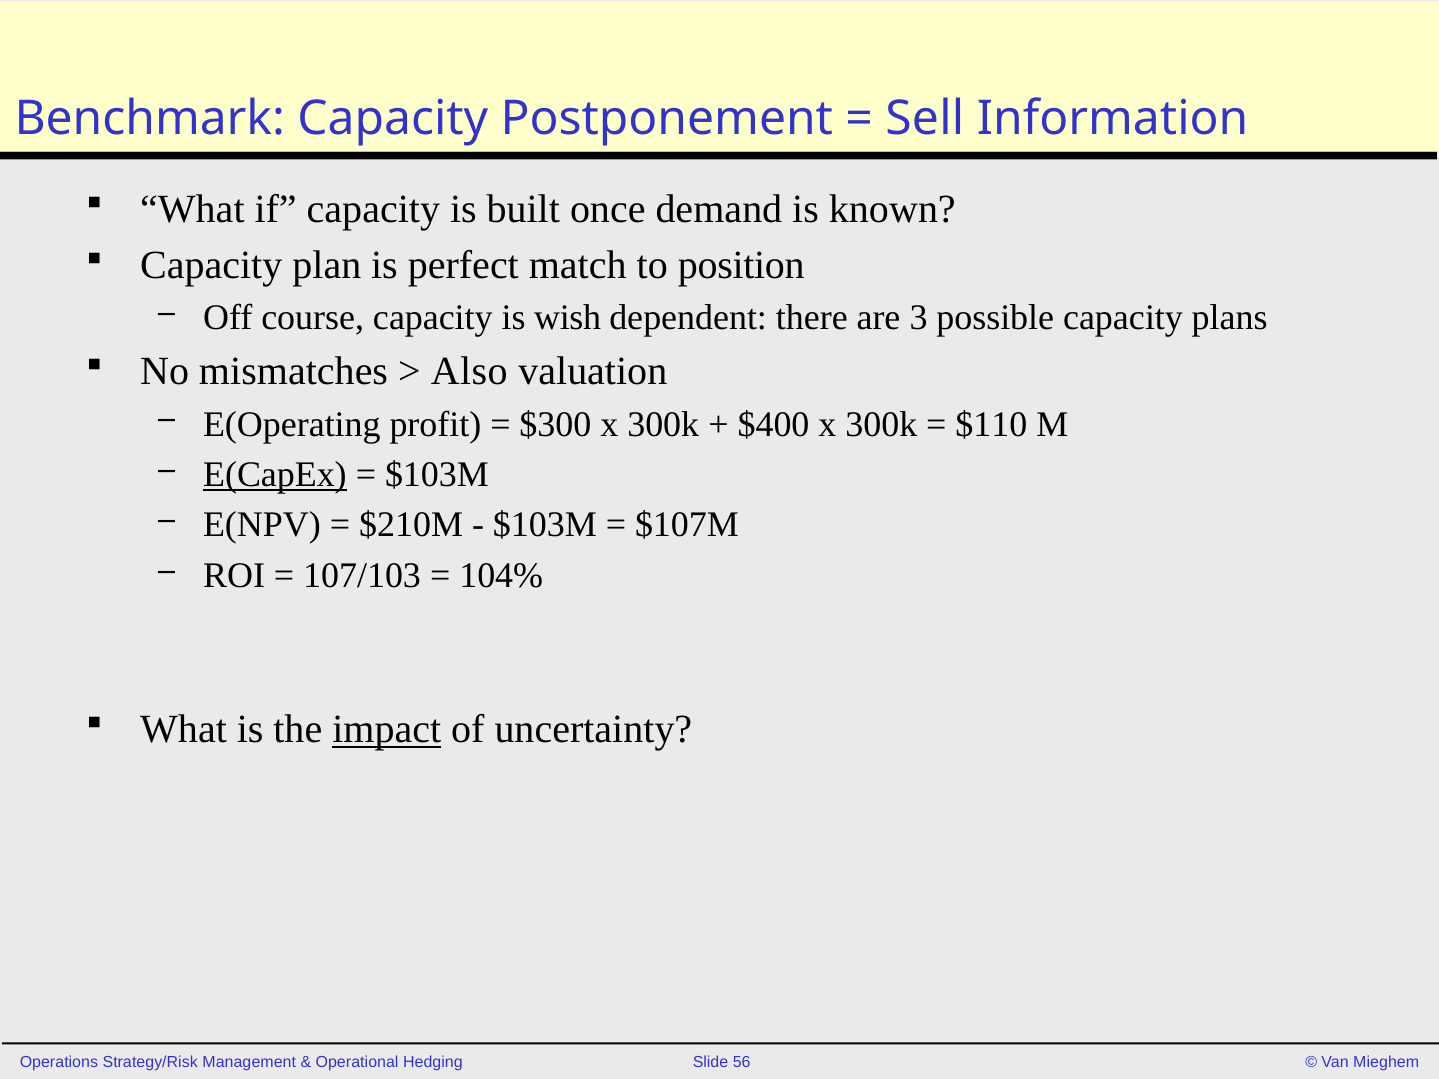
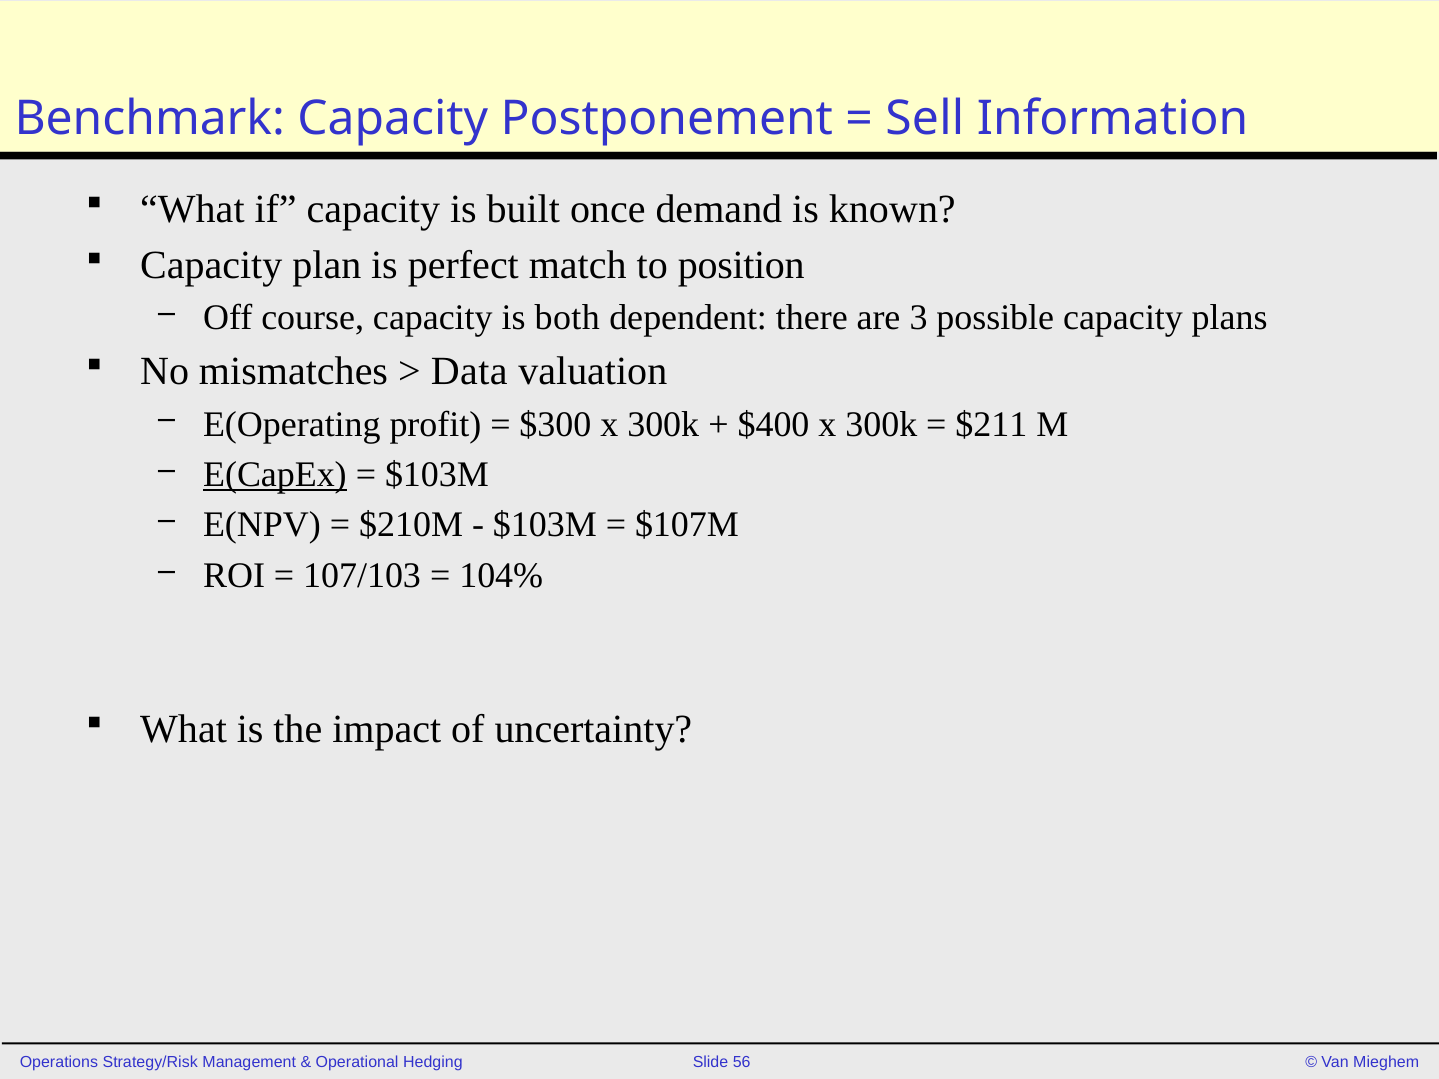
wish: wish -> both
Also: Also -> Data
$110: $110 -> $211
impact underline: present -> none
